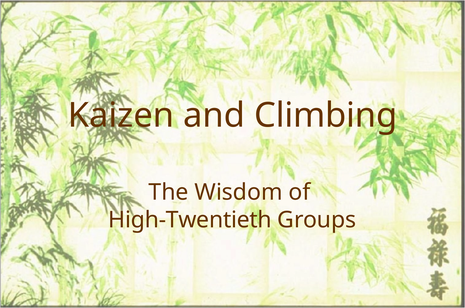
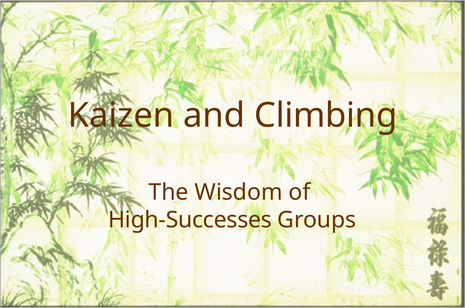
High-Twentieth: High-Twentieth -> High-Successes
